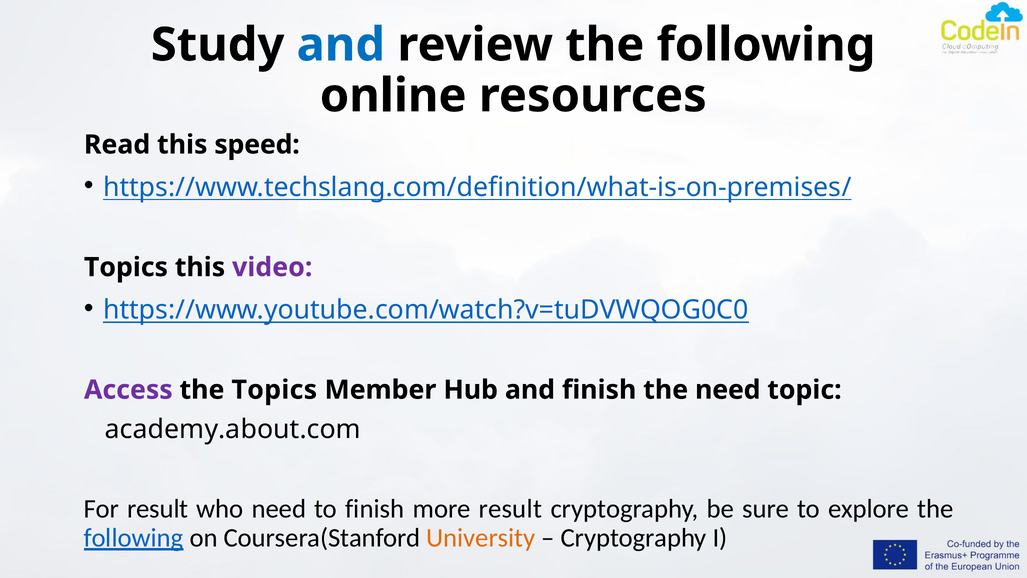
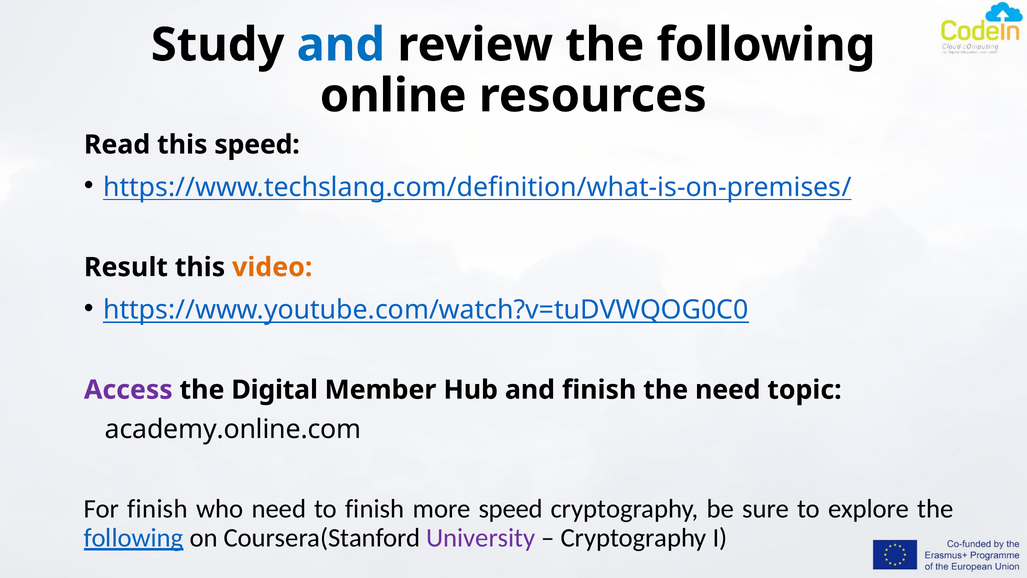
Topics at (126, 267): Topics -> Result
video colour: purple -> orange
the Topics: Topics -> Digital
academy.about.com: academy.about.com -> academy.online.com
For result: result -> finish
more result: result -> speed
University colour: orange -> purple
